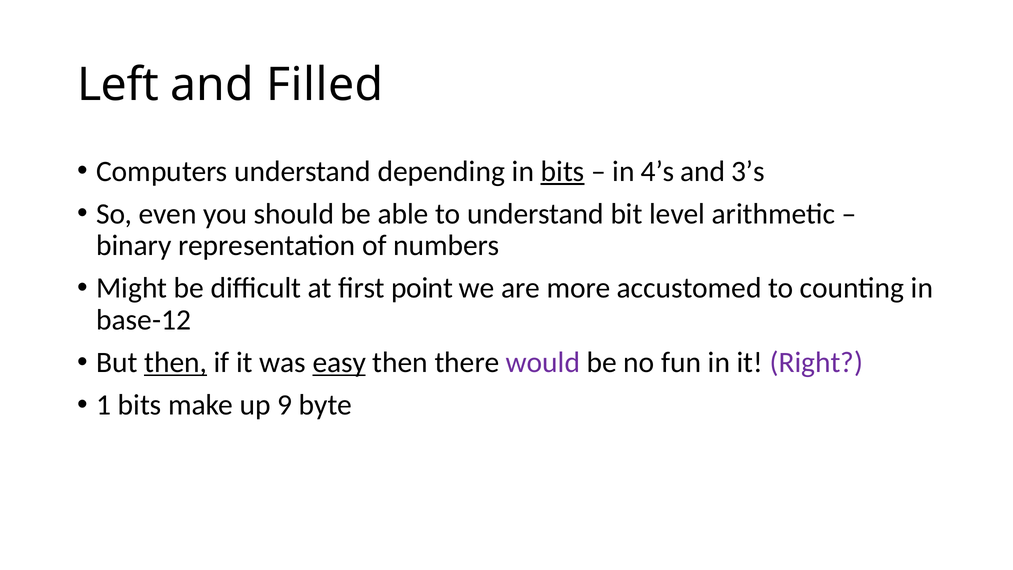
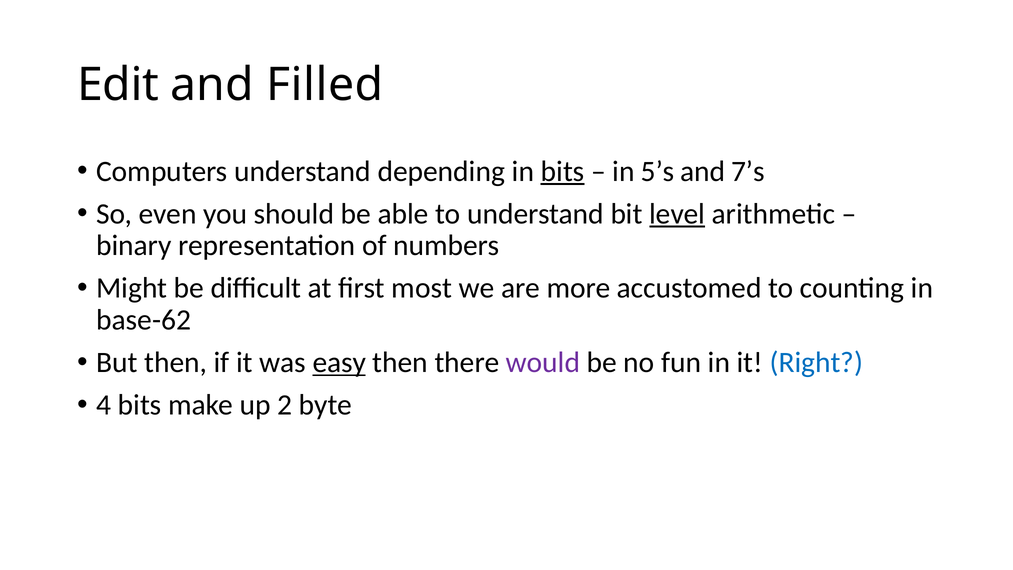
Left: Left -> Edit
4’s: 4’s -> 5’s
3’s: 3’s -> 7’s
level underline: none -> present
point: point -> most
base-12: base-12 -> base-62
then at (176, 363) underline: present -> none
Right colour: purple -> blue
1: 1 -> 4
9: 9 -> 2
